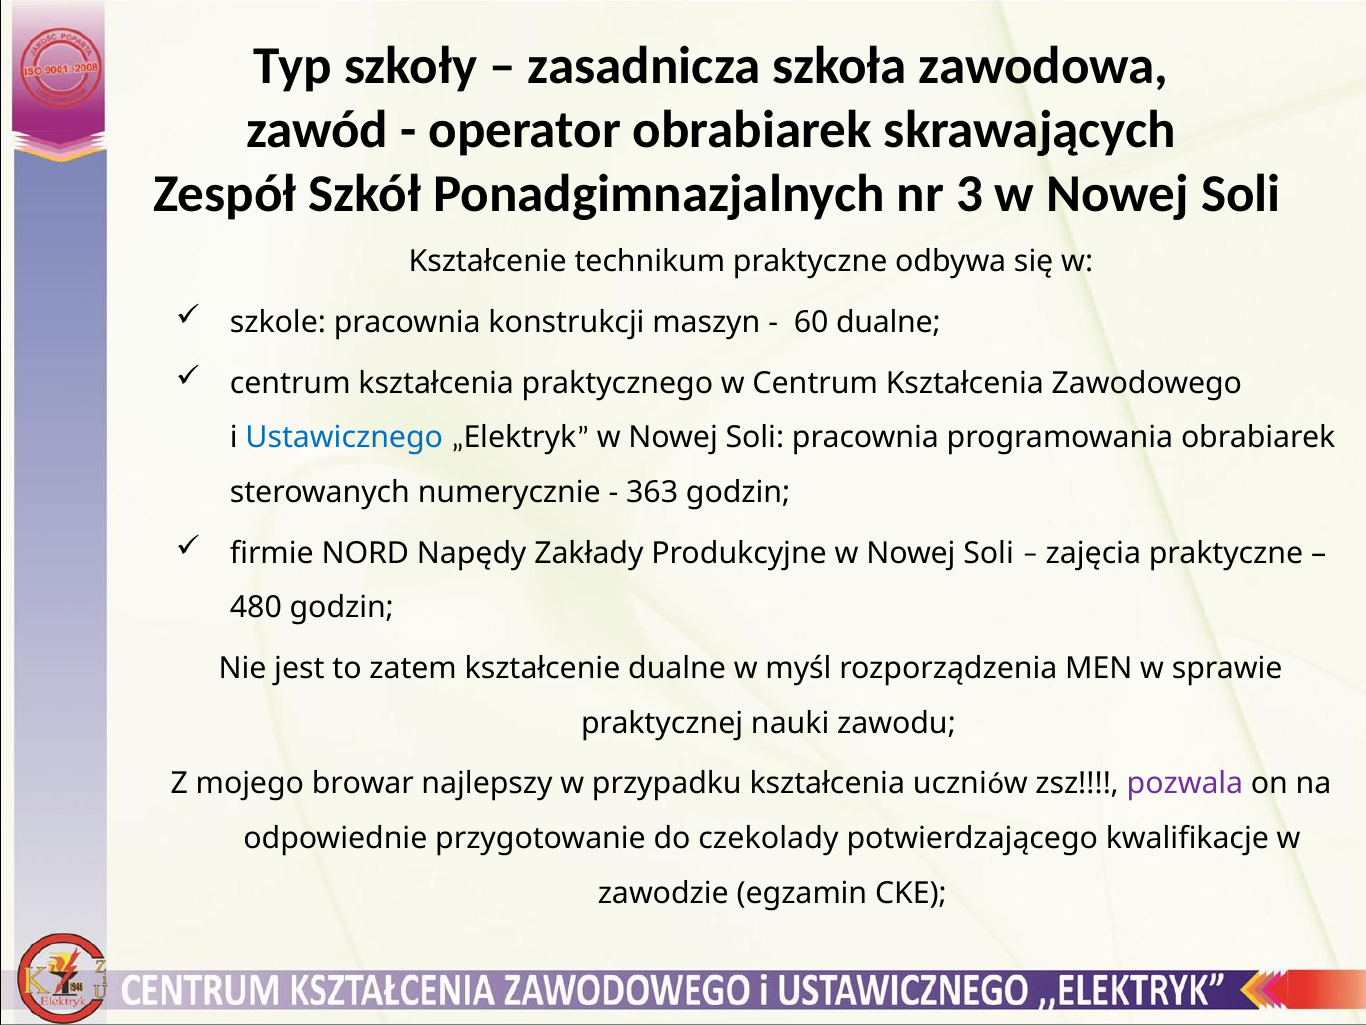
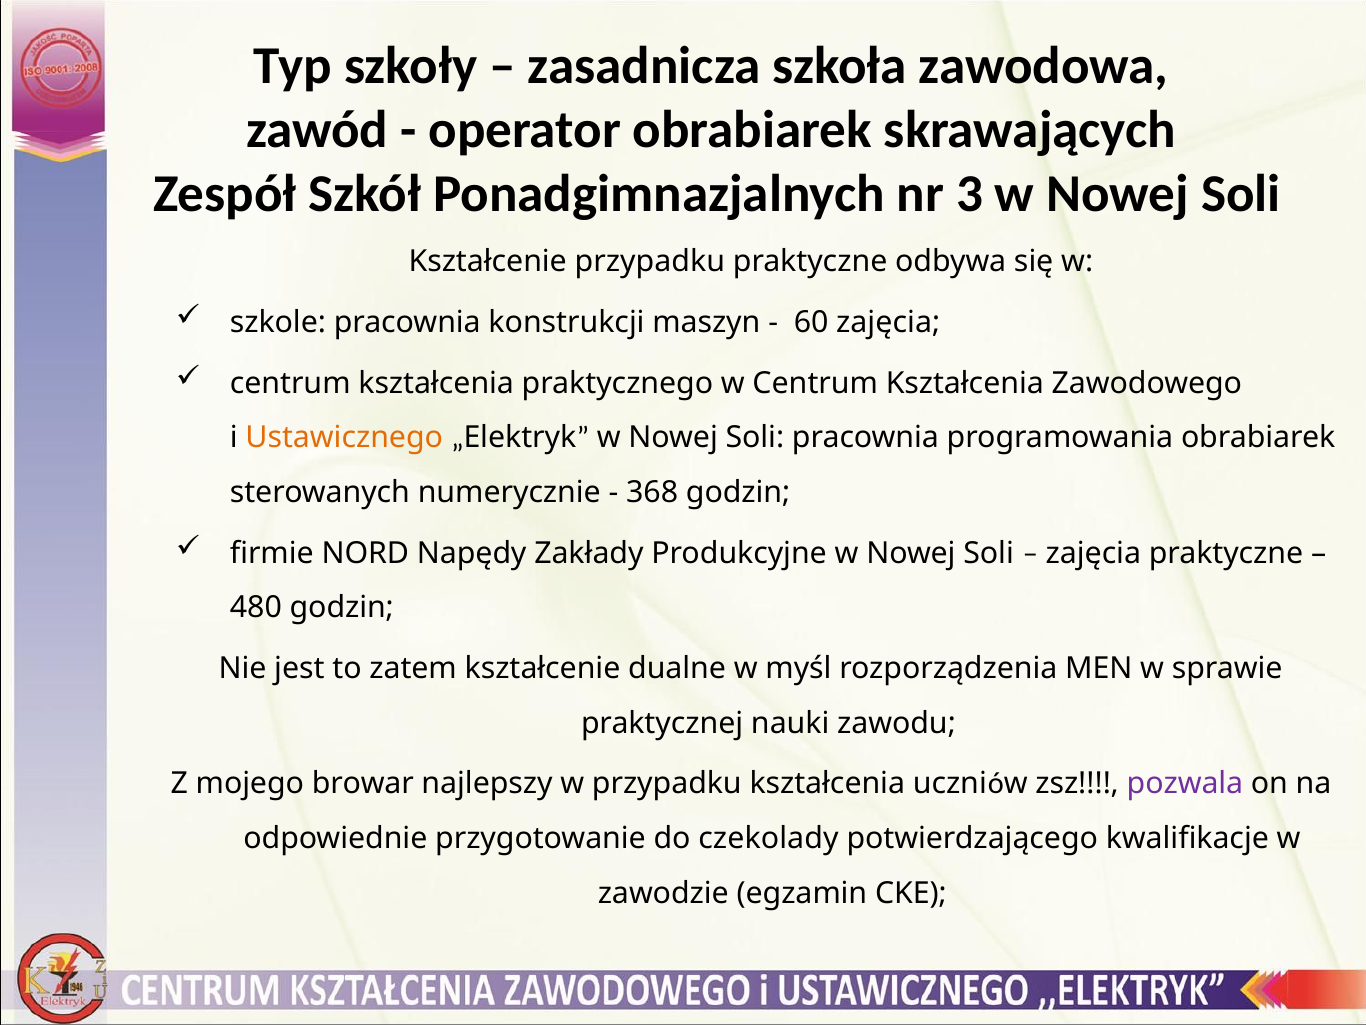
Kształcenie technikum: technikum -> przypadku
60 dualne: dualne -> zajęcia
Ustawicznego colour: blue -> orange
363: 363 -> 368
